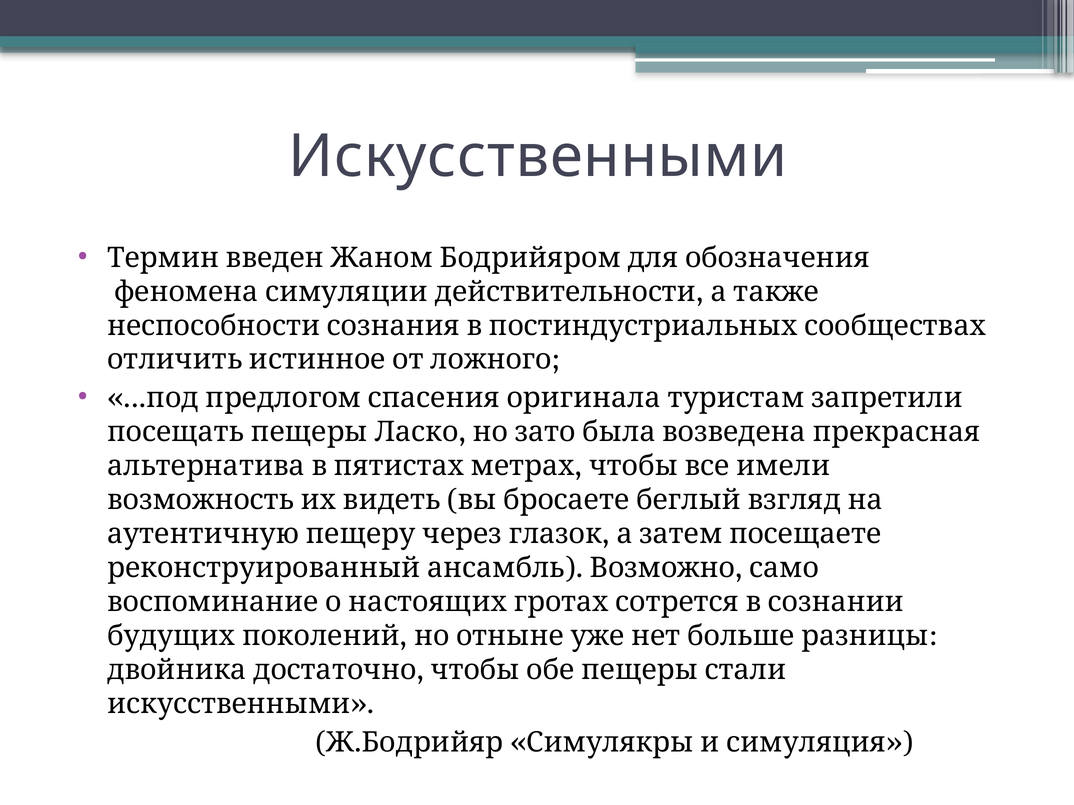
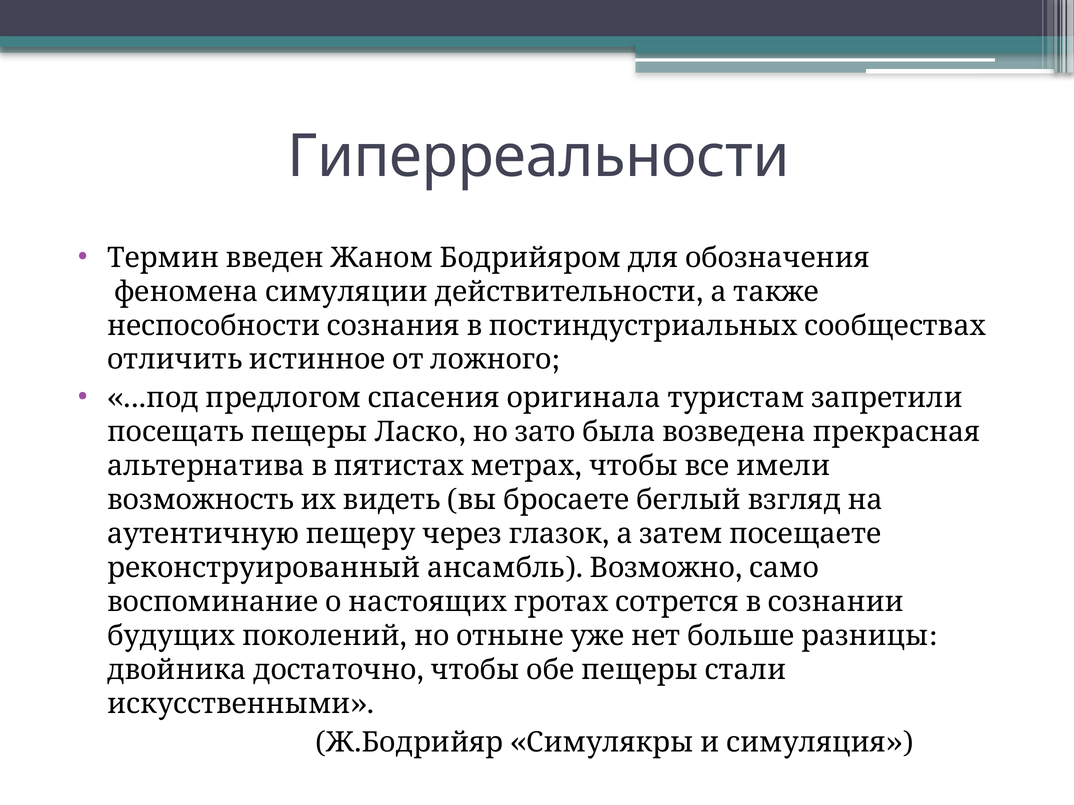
Искусственными at (538, 157): Искусственными -> Гиперреальности
